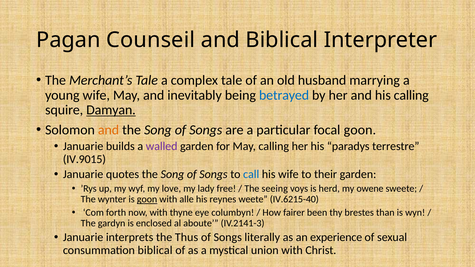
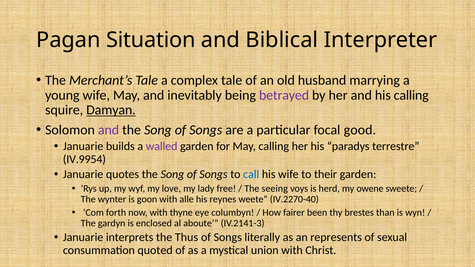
Counseil: Counseil -> Situation
betrayed colour: blue -> purple
and at (109, 130) colour: orange -> purple
focal goon: goon -> good
IV.9015: IV.9015 -> IV.9954
goon at (147, 199) underline: present -> none
IV.6215-40: IV.6215-40 -> IV.2270-40
experience: experience -> represents
consummation biblical: biblical -> quoted
